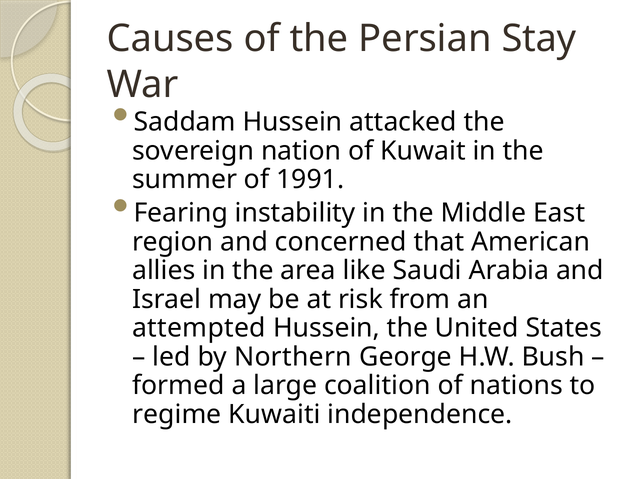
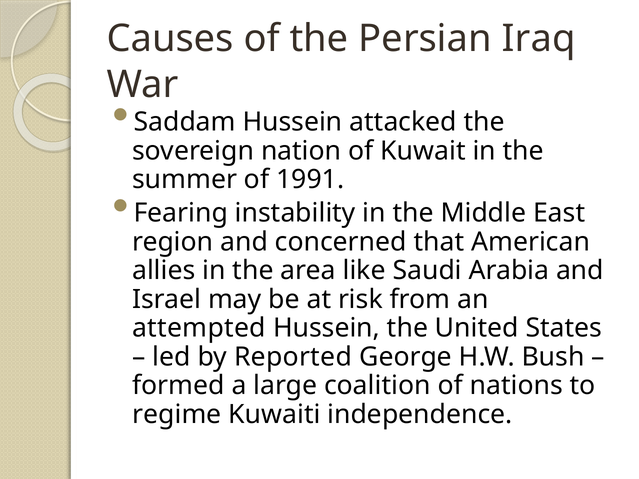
Stay: Stay -> Iraq
Northern: Northern -> Reported
